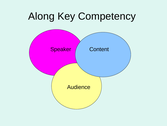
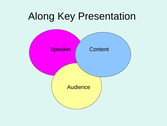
Competency: Competency -> Presentation
